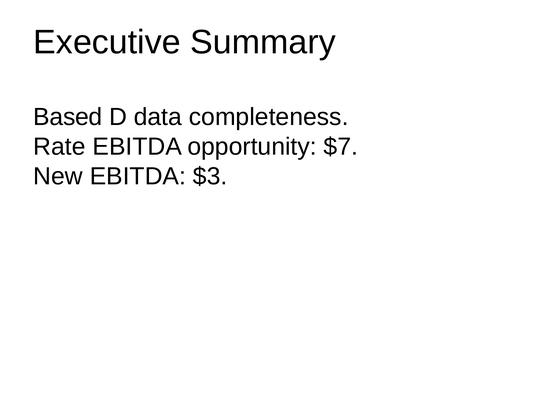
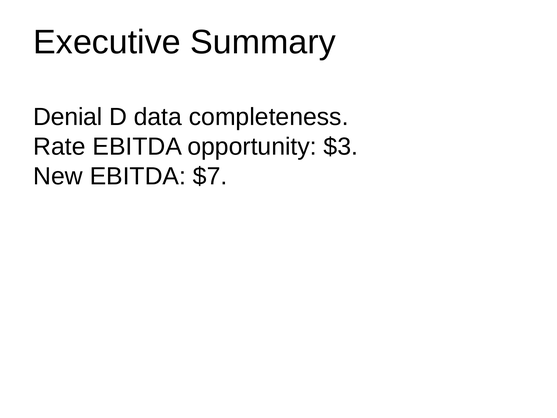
Based: Based -> Denial
$7: $7 -> $3
$3: $3 -> $7
